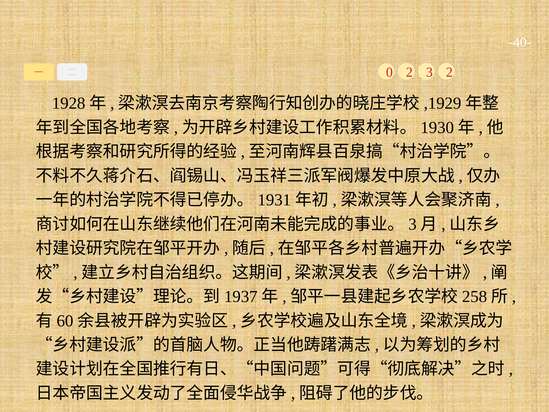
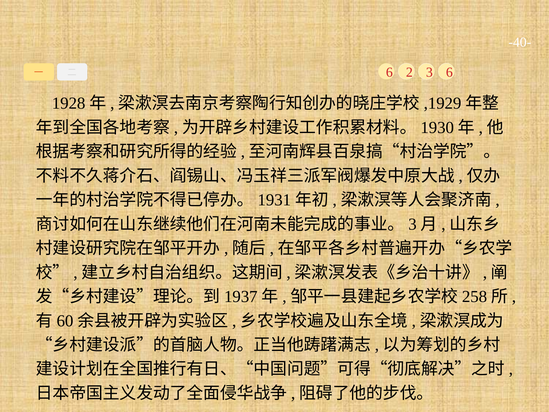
0 at (389, 72): 0 -> 6
3 2: 2 -> 6
